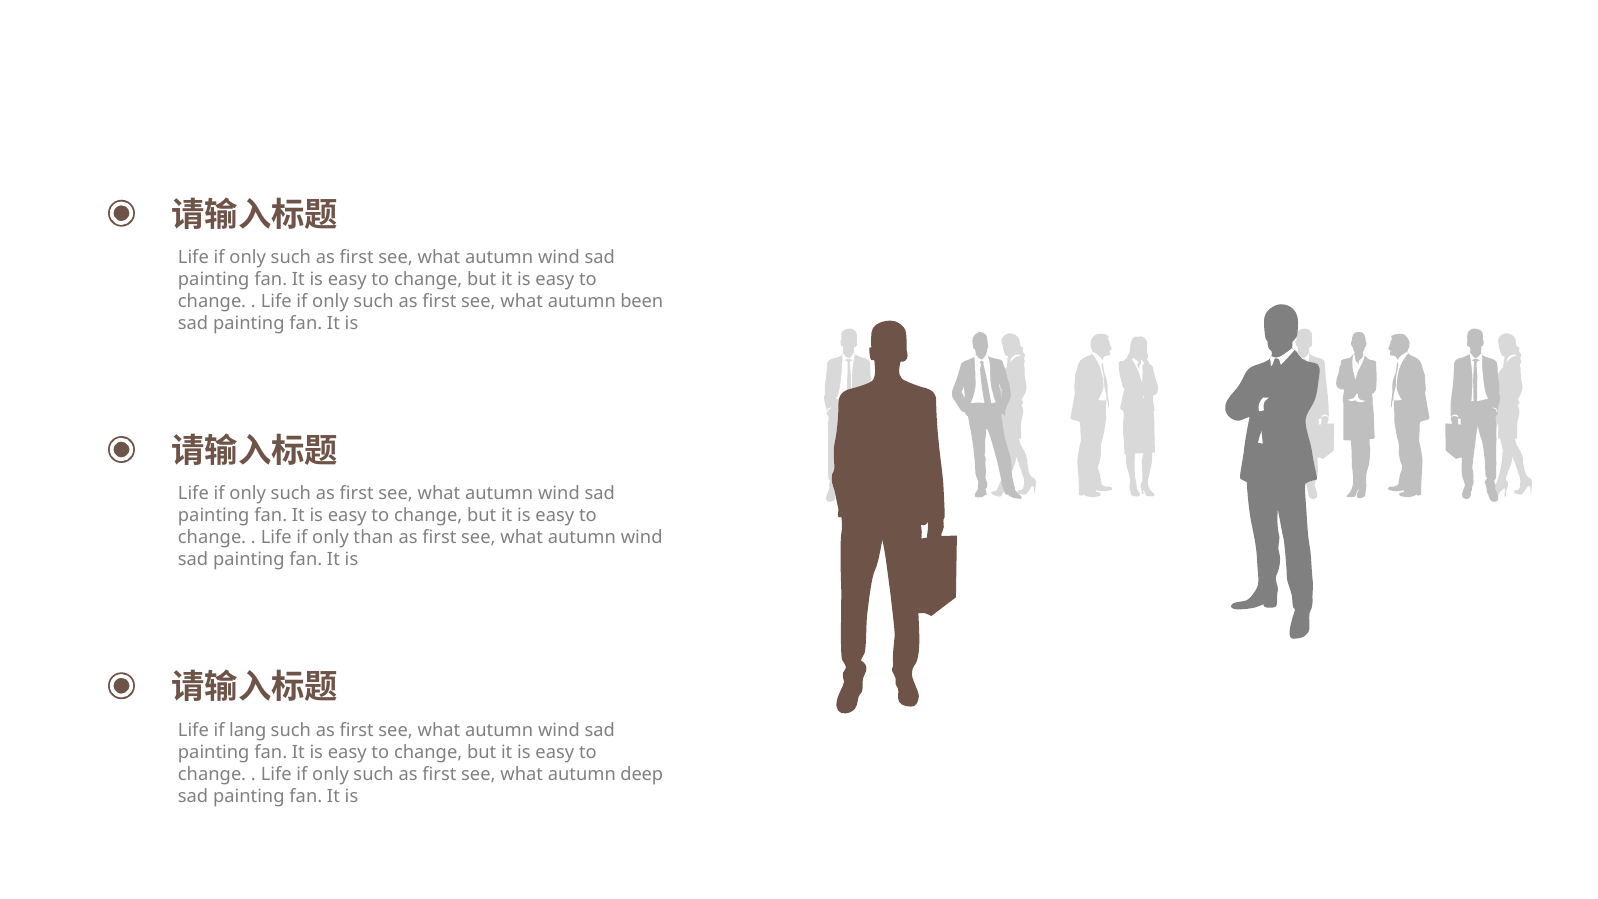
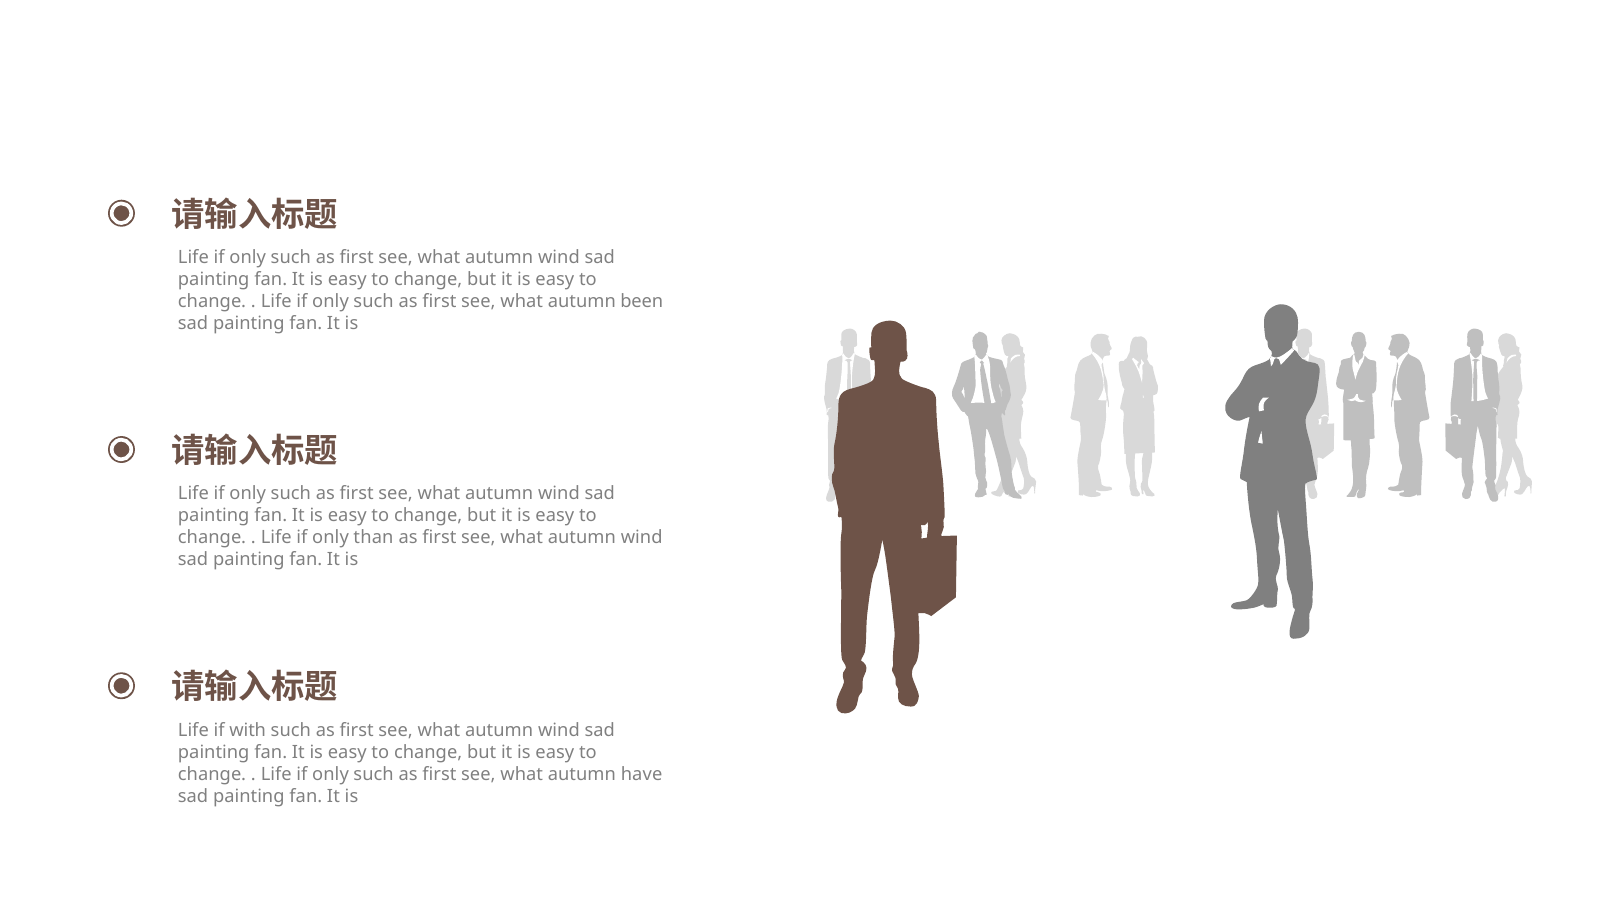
lang: lang -> with
deep: deep -> have
